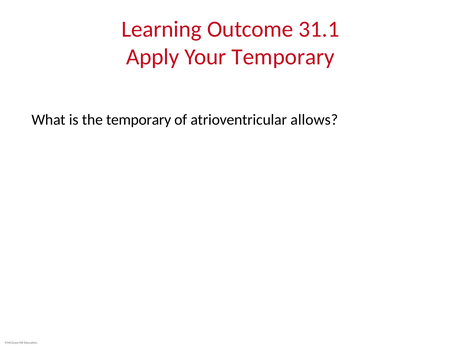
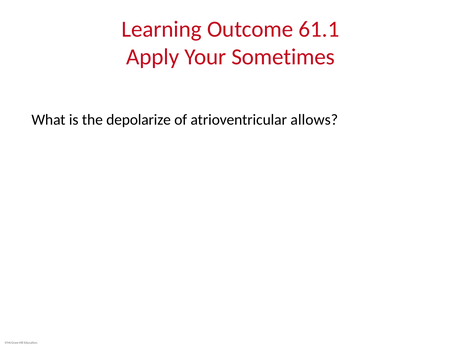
31.1: 31.1 -> 61.1
Your Temporary: Temporary -> Sometimes
the temporary: temporary -> depolarize
